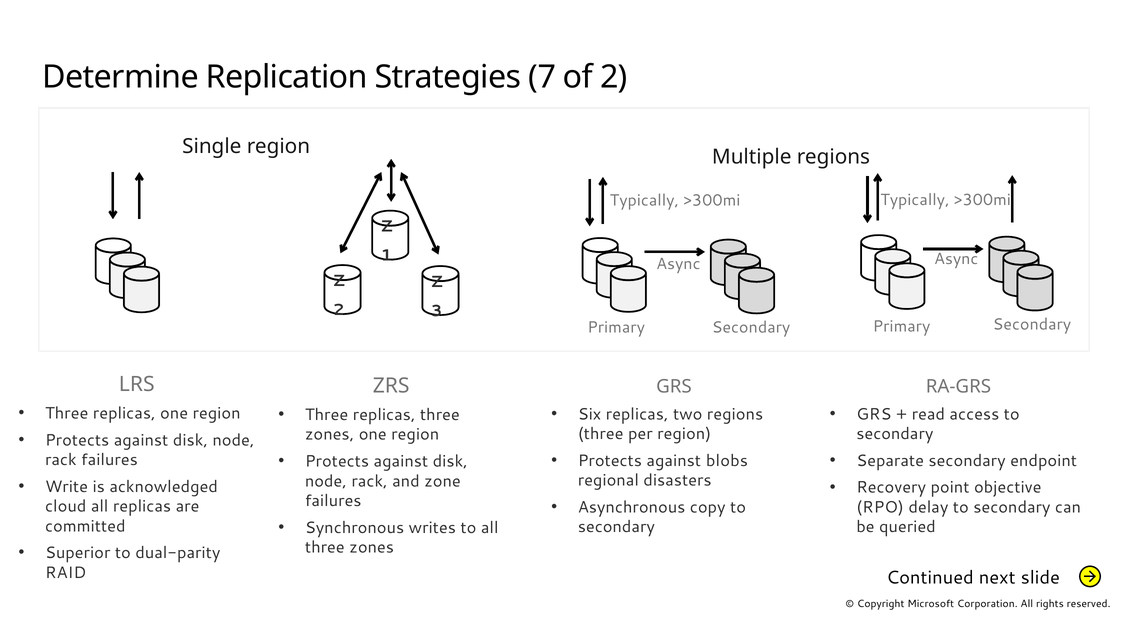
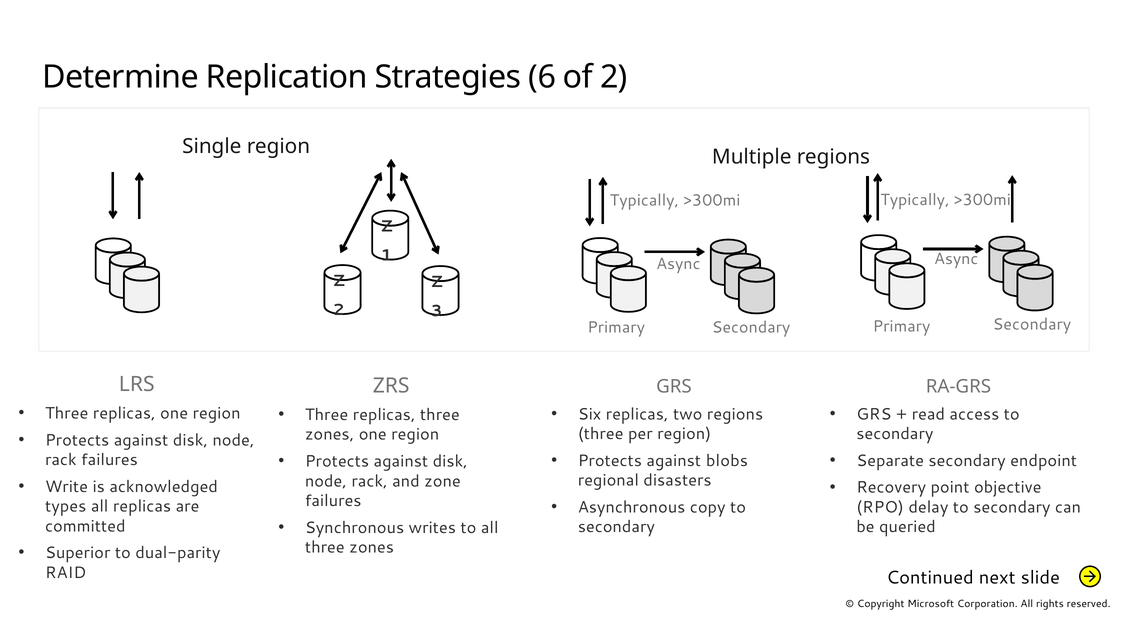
7: 7 -> 6
cloud: cloud -> types
